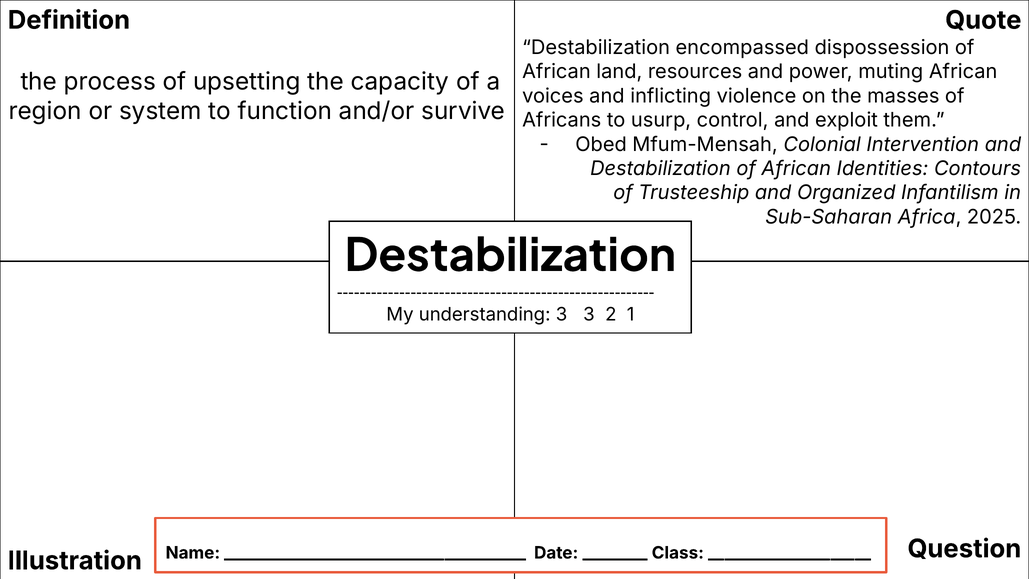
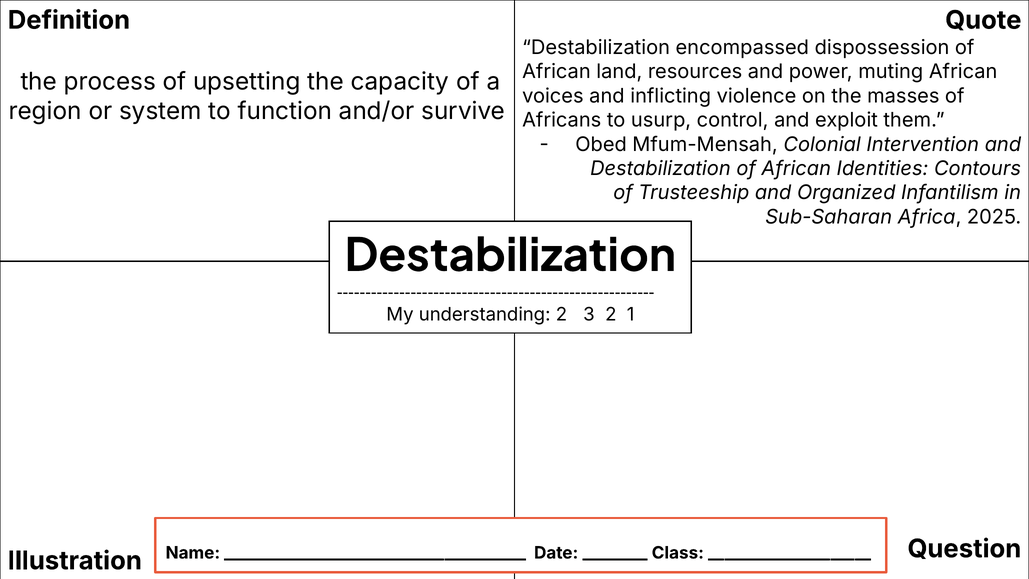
understanding 3: 3 -> 2
